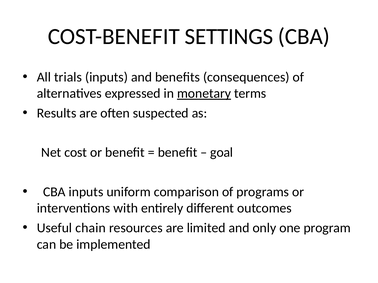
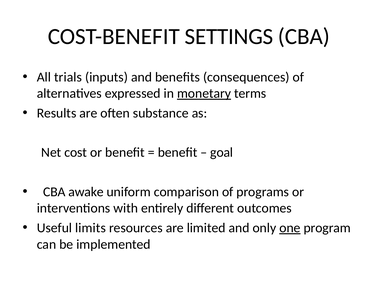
suspected: suspected -> substance
CBA inputs: inputs -> awake
chain: chain -> limits
one underline: none -> present
